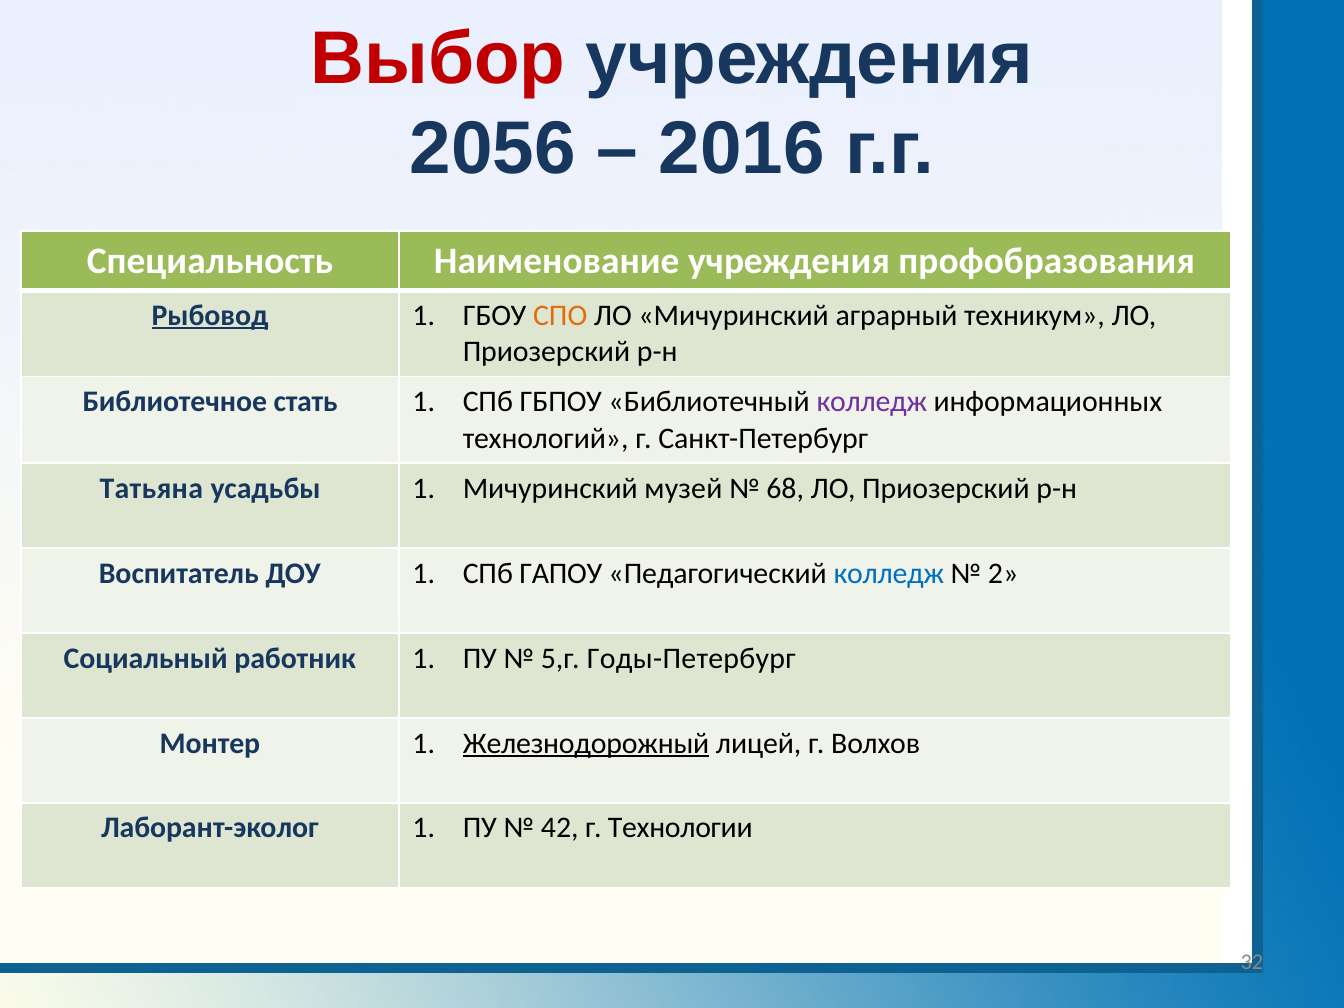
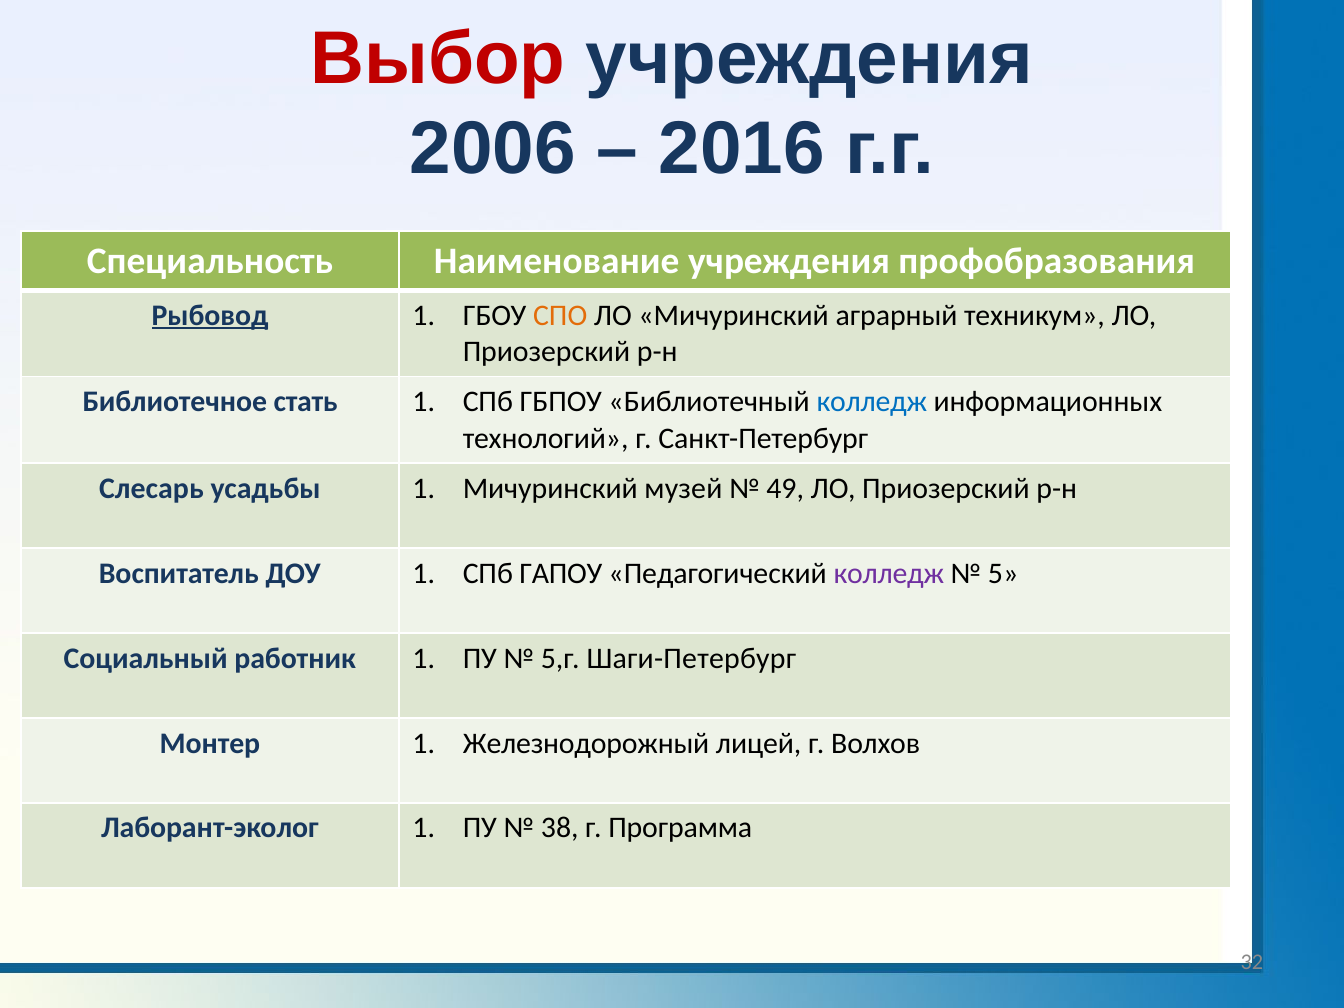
2056: 2056 -> 2006
колледж at (872, 402) colour: purple -> blue
Татьяна: Татьяна -> Слесарь
68: 68 -> 49
колледж at (889, 573) colour: blue -> purple
2: 2 -> 5
Годы-Петербург: Годы-Петербург -> Шаги-Петербург
Железнодорожный underline: present -> none
42: 42 -> 38
Технологии: Технологии -> Программа
